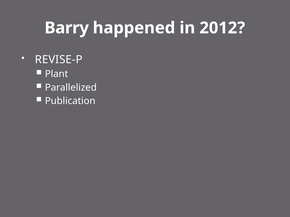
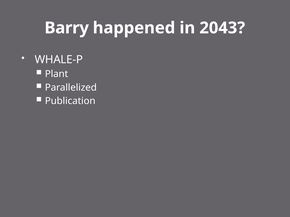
2012: 2012 -> 2043
REVISE-P: REVISE-P -> WHALE-P
